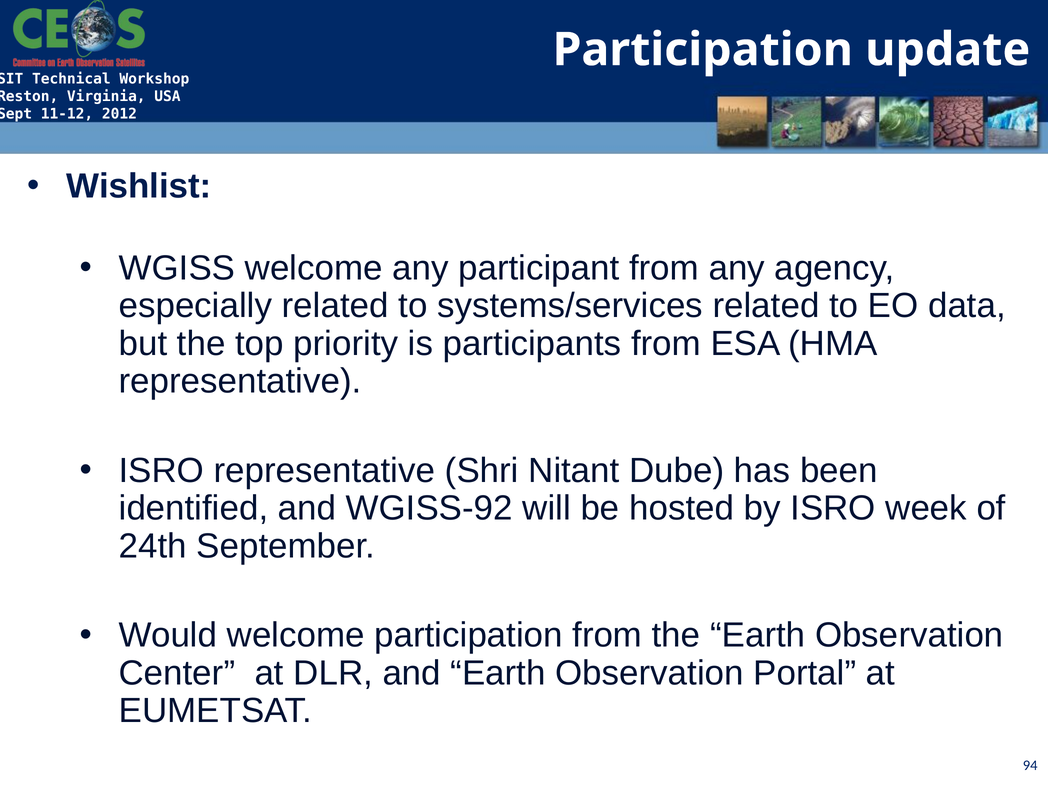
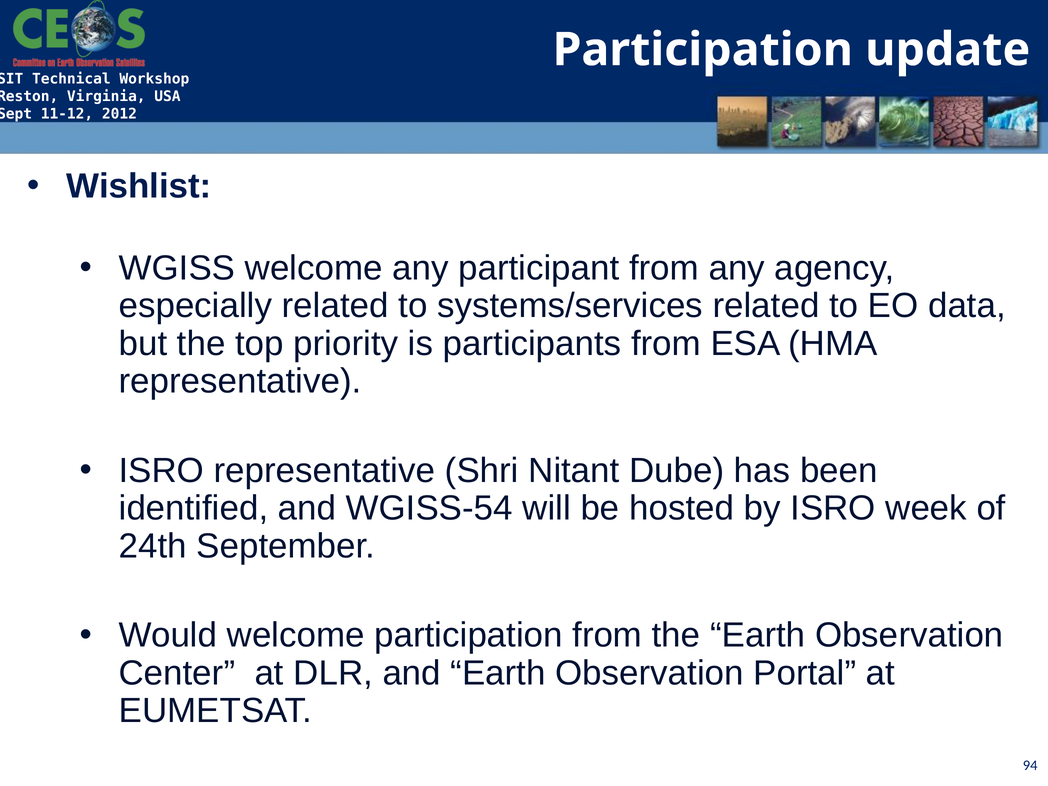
WGISS-92: WGISS-92 -> WGISS-54
